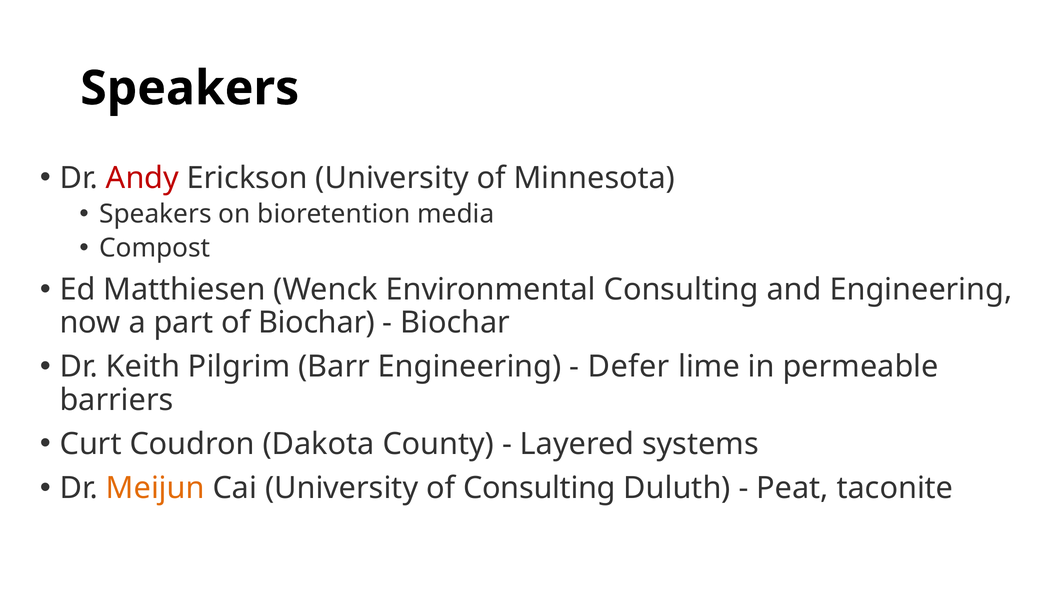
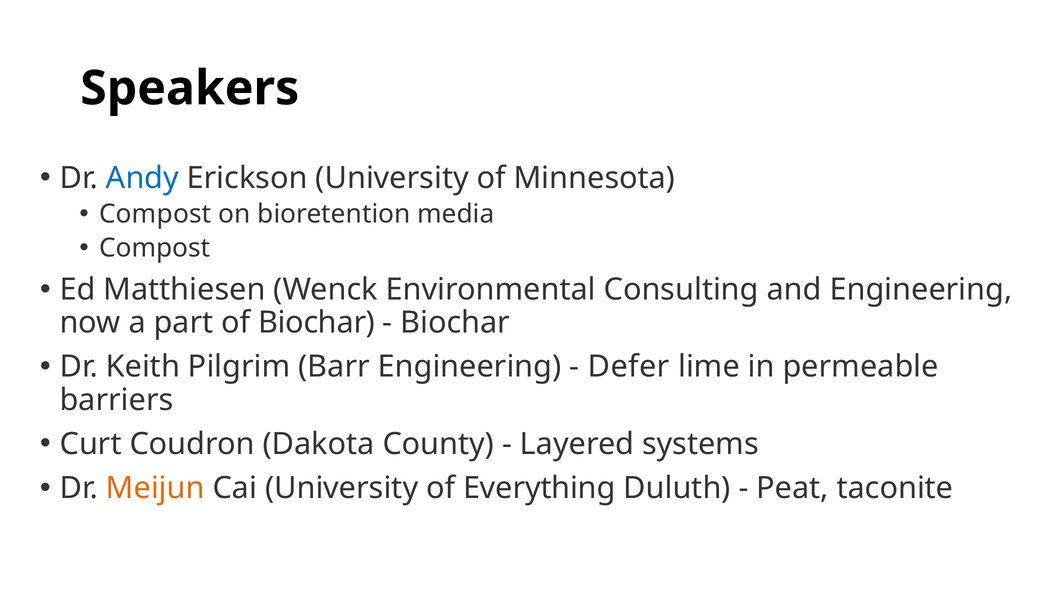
Andy colour: red -> blue
Speakers at (155, 214): Speakers -> Compost
of Consulting: Consulting -> Everything
